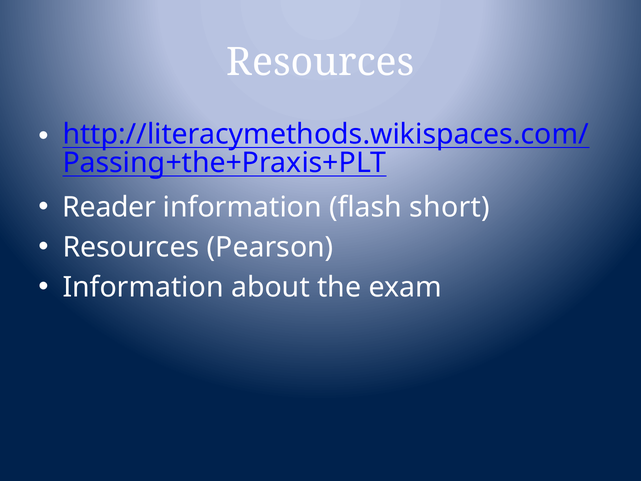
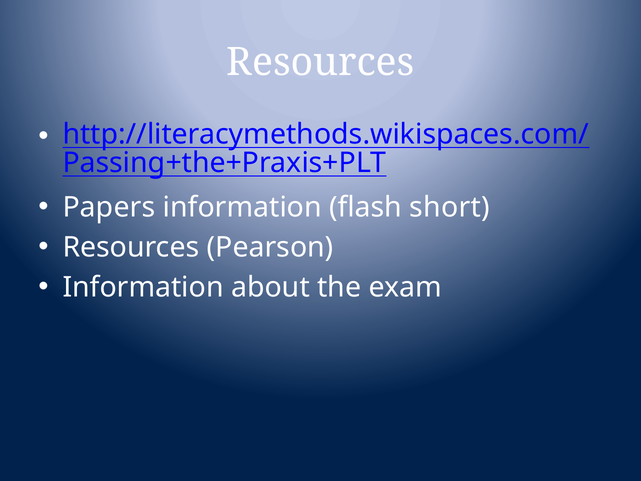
Reader: Reader -> Papers
